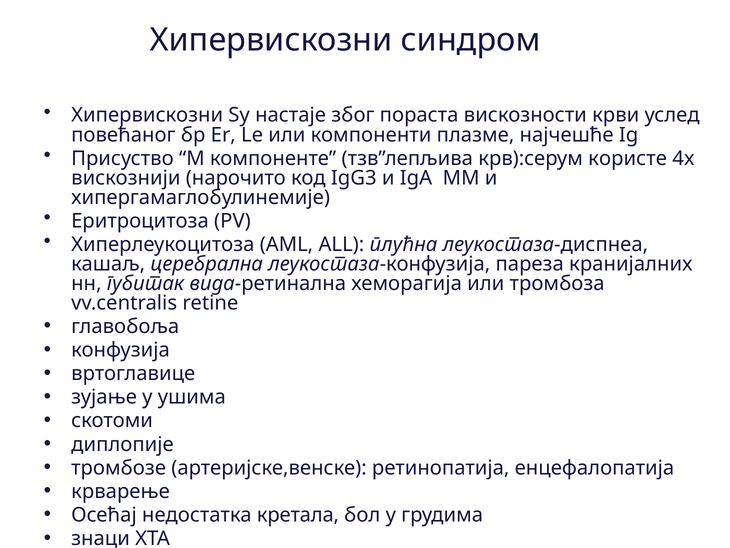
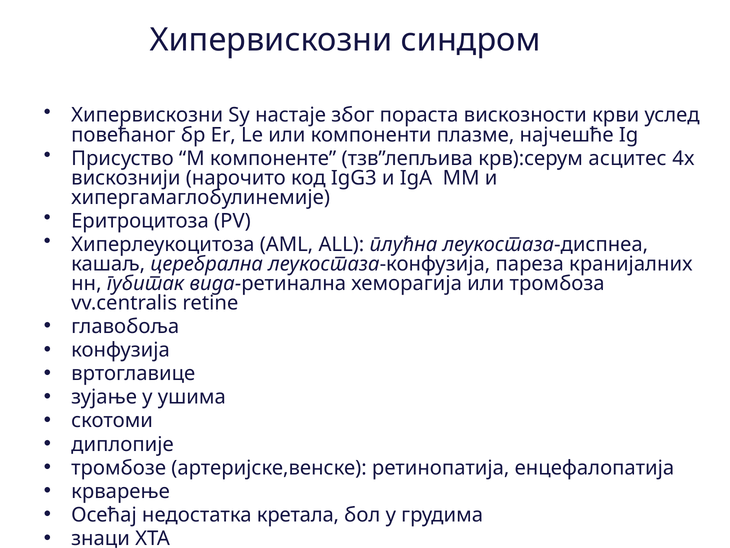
користе: користе -> асцитес
